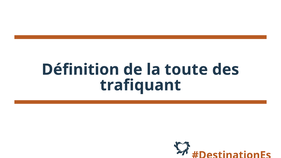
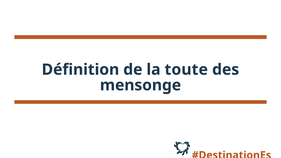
trafiquant: trafiquant -> mensonge
